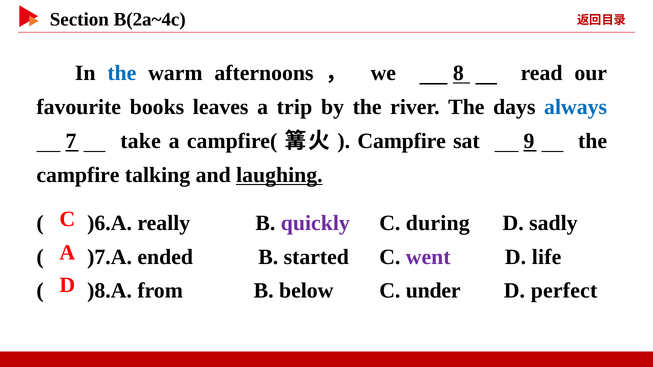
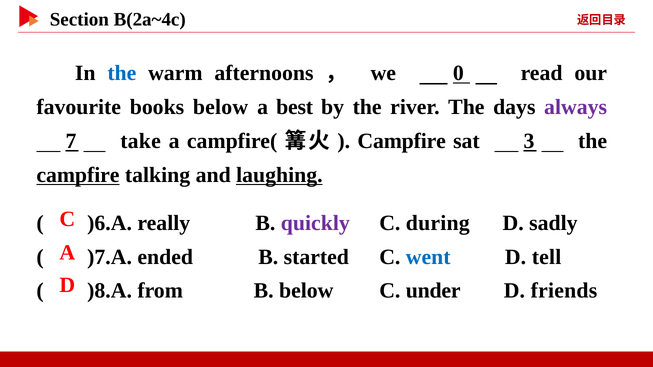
8: 8 -> 0
books leaves: leaves -> below
trip: trip -> best
always colour: blue -> purple
9: 9 -> 3
campfire at (78, 175) underline: none -> present
went colour: purple -> blue
life: life -> tell
perfect: perfect -> friends
